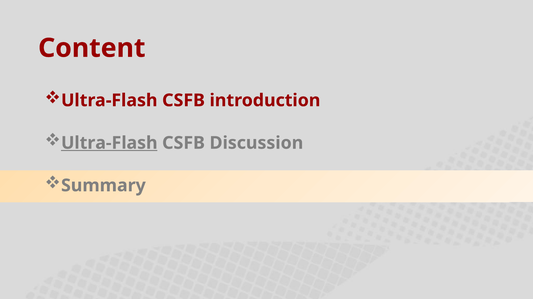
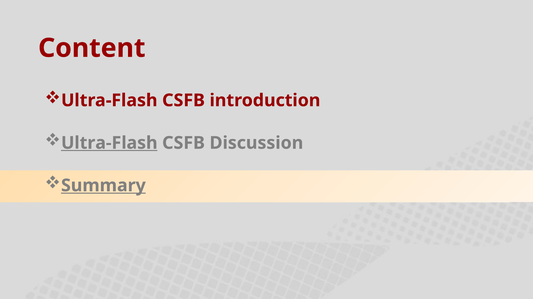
Summary underline: none -> present
